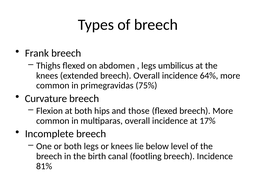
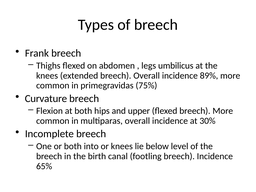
64%: 64% -> 89%
those: those -> upper
17%: 17% -> 30%
both legs: legs -> into
81%: 81% -> 65%
